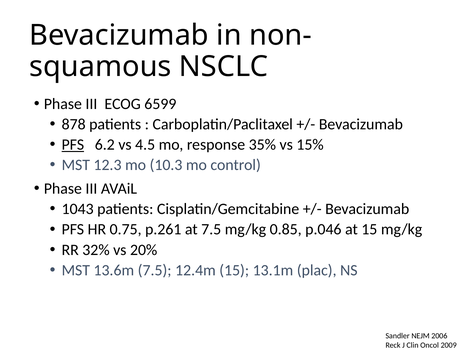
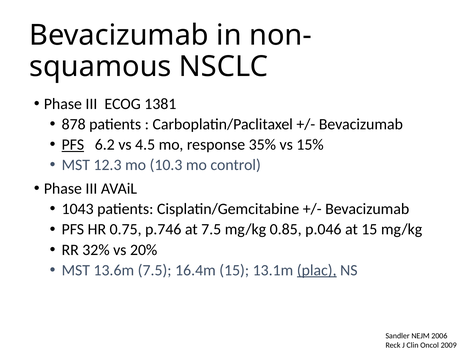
6599: 6599 -> 1381
p.261: p.261 -> p.746
12.4m: 12.4m -> 16.4m
plac underline: none -> present
